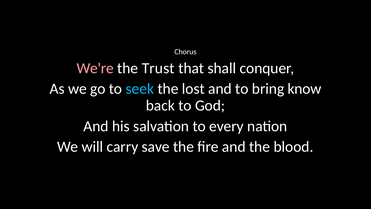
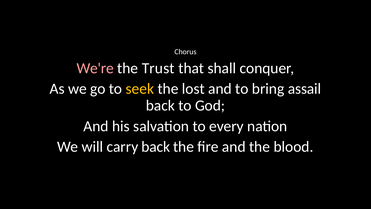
seek colour: light blue -> yellow
know: know -> assail
carry save: save -> back
